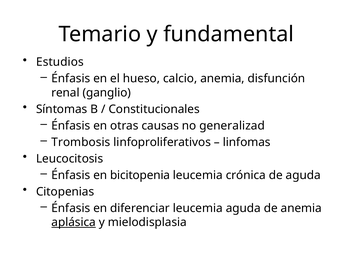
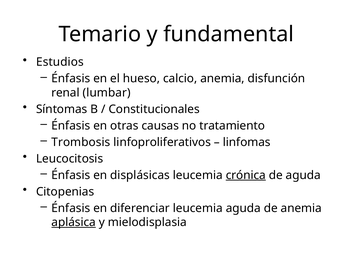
ganglio: ganglio -> lumbar
generalizad: generalizad -> tratamiento
bicitopenia: bicitopenia -> displásicas
crónica underline: none -> present
